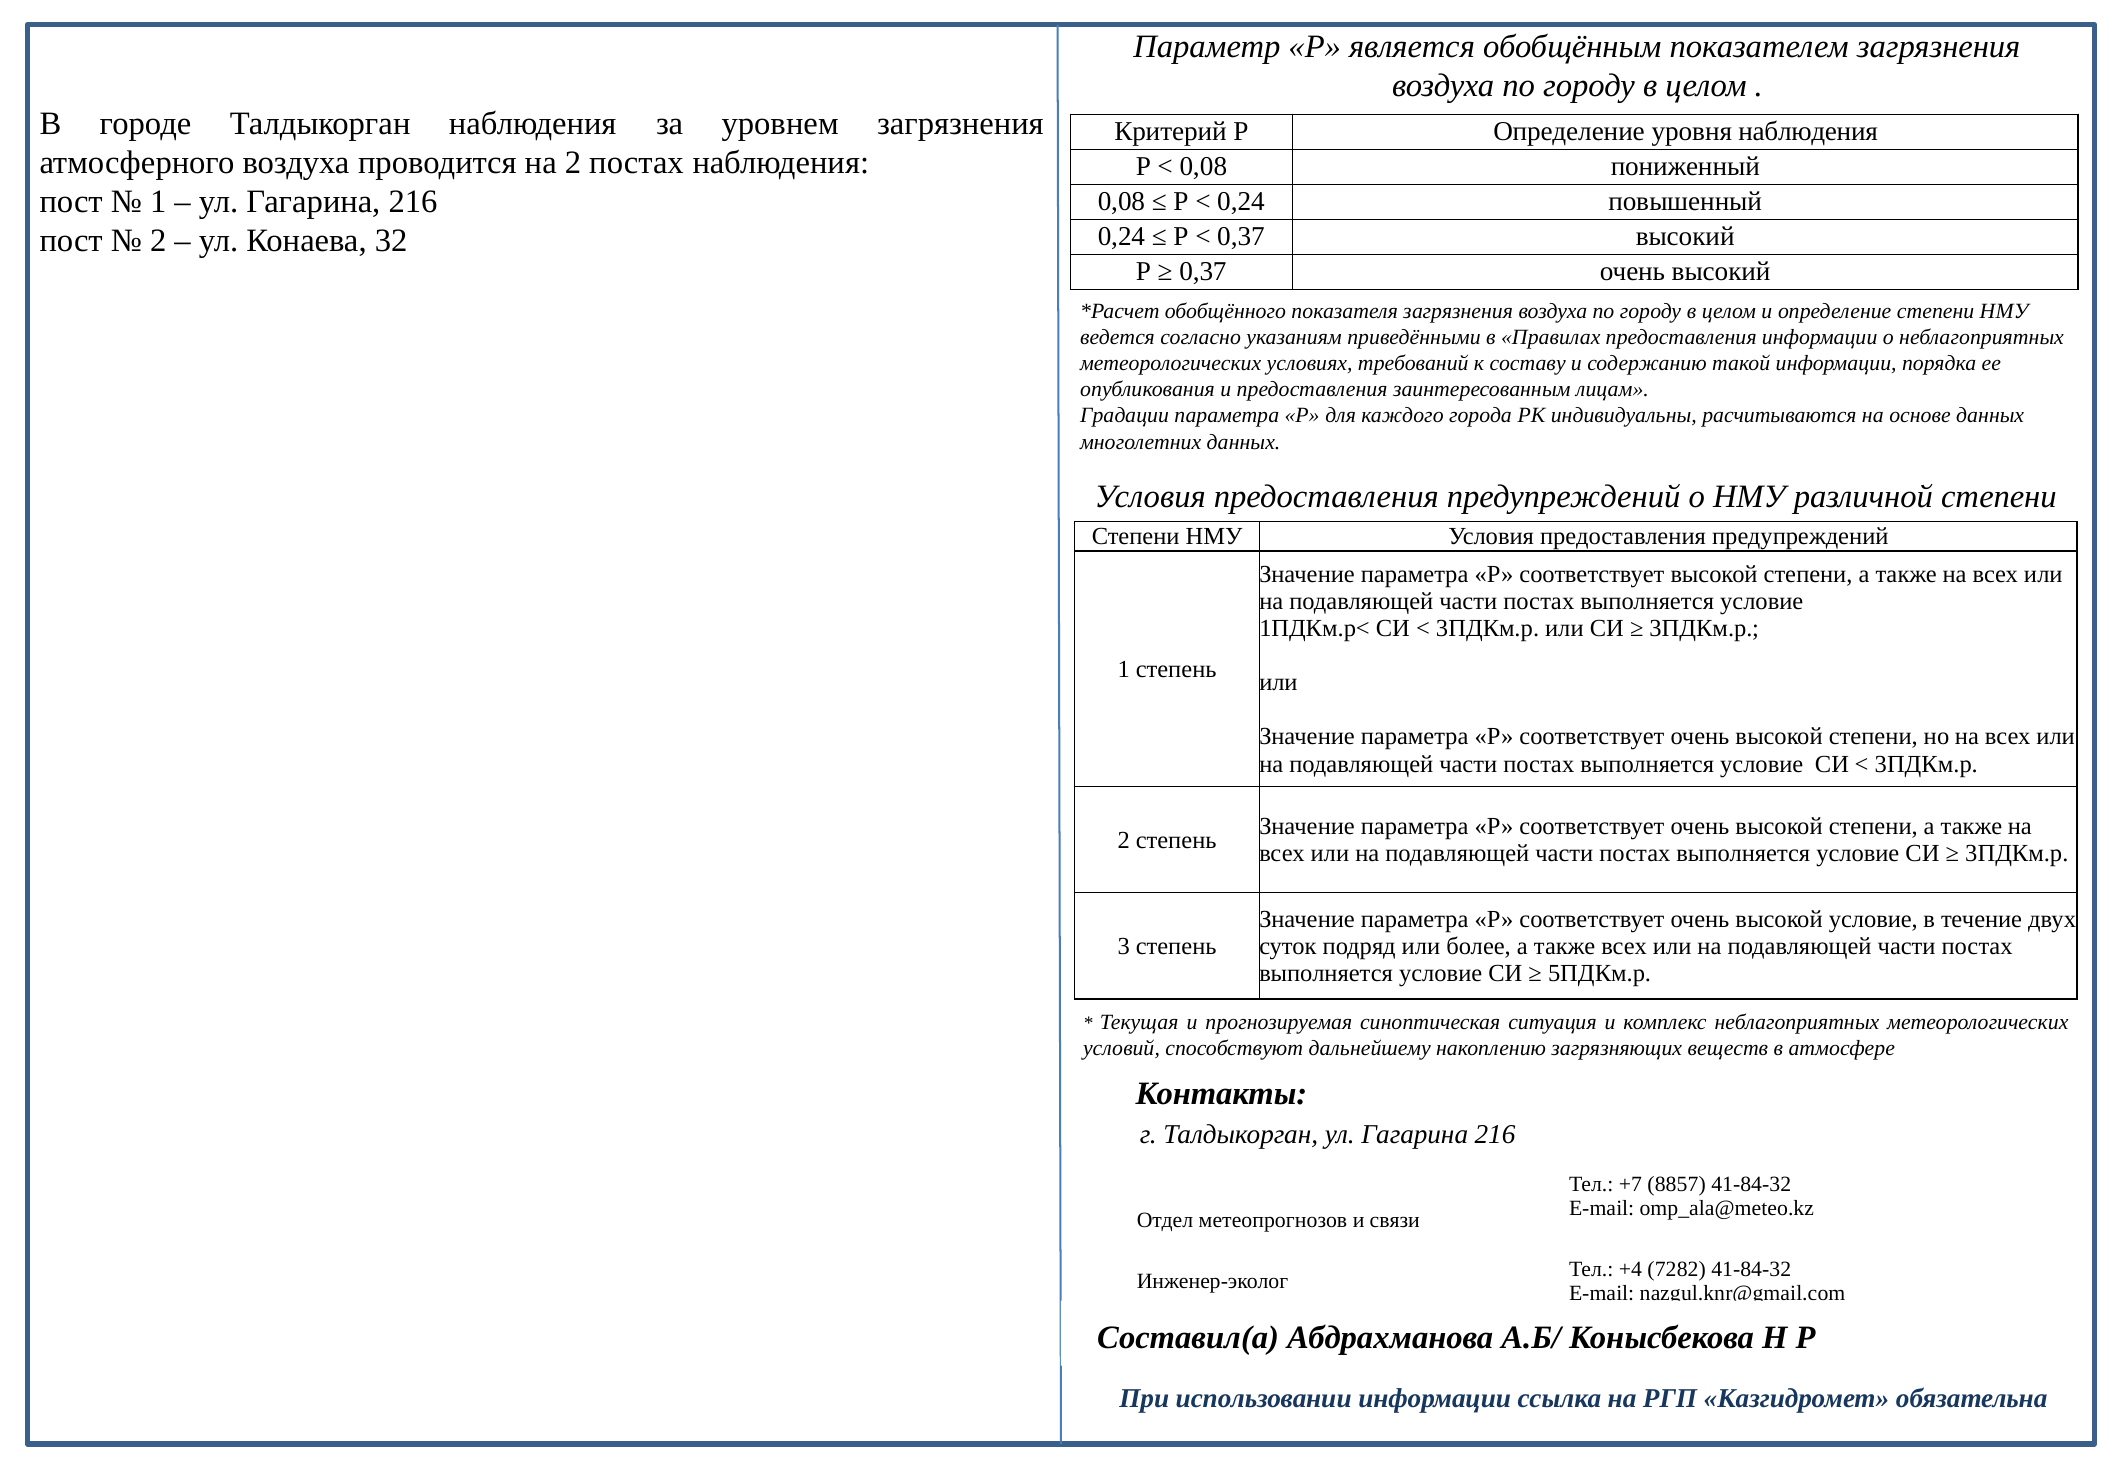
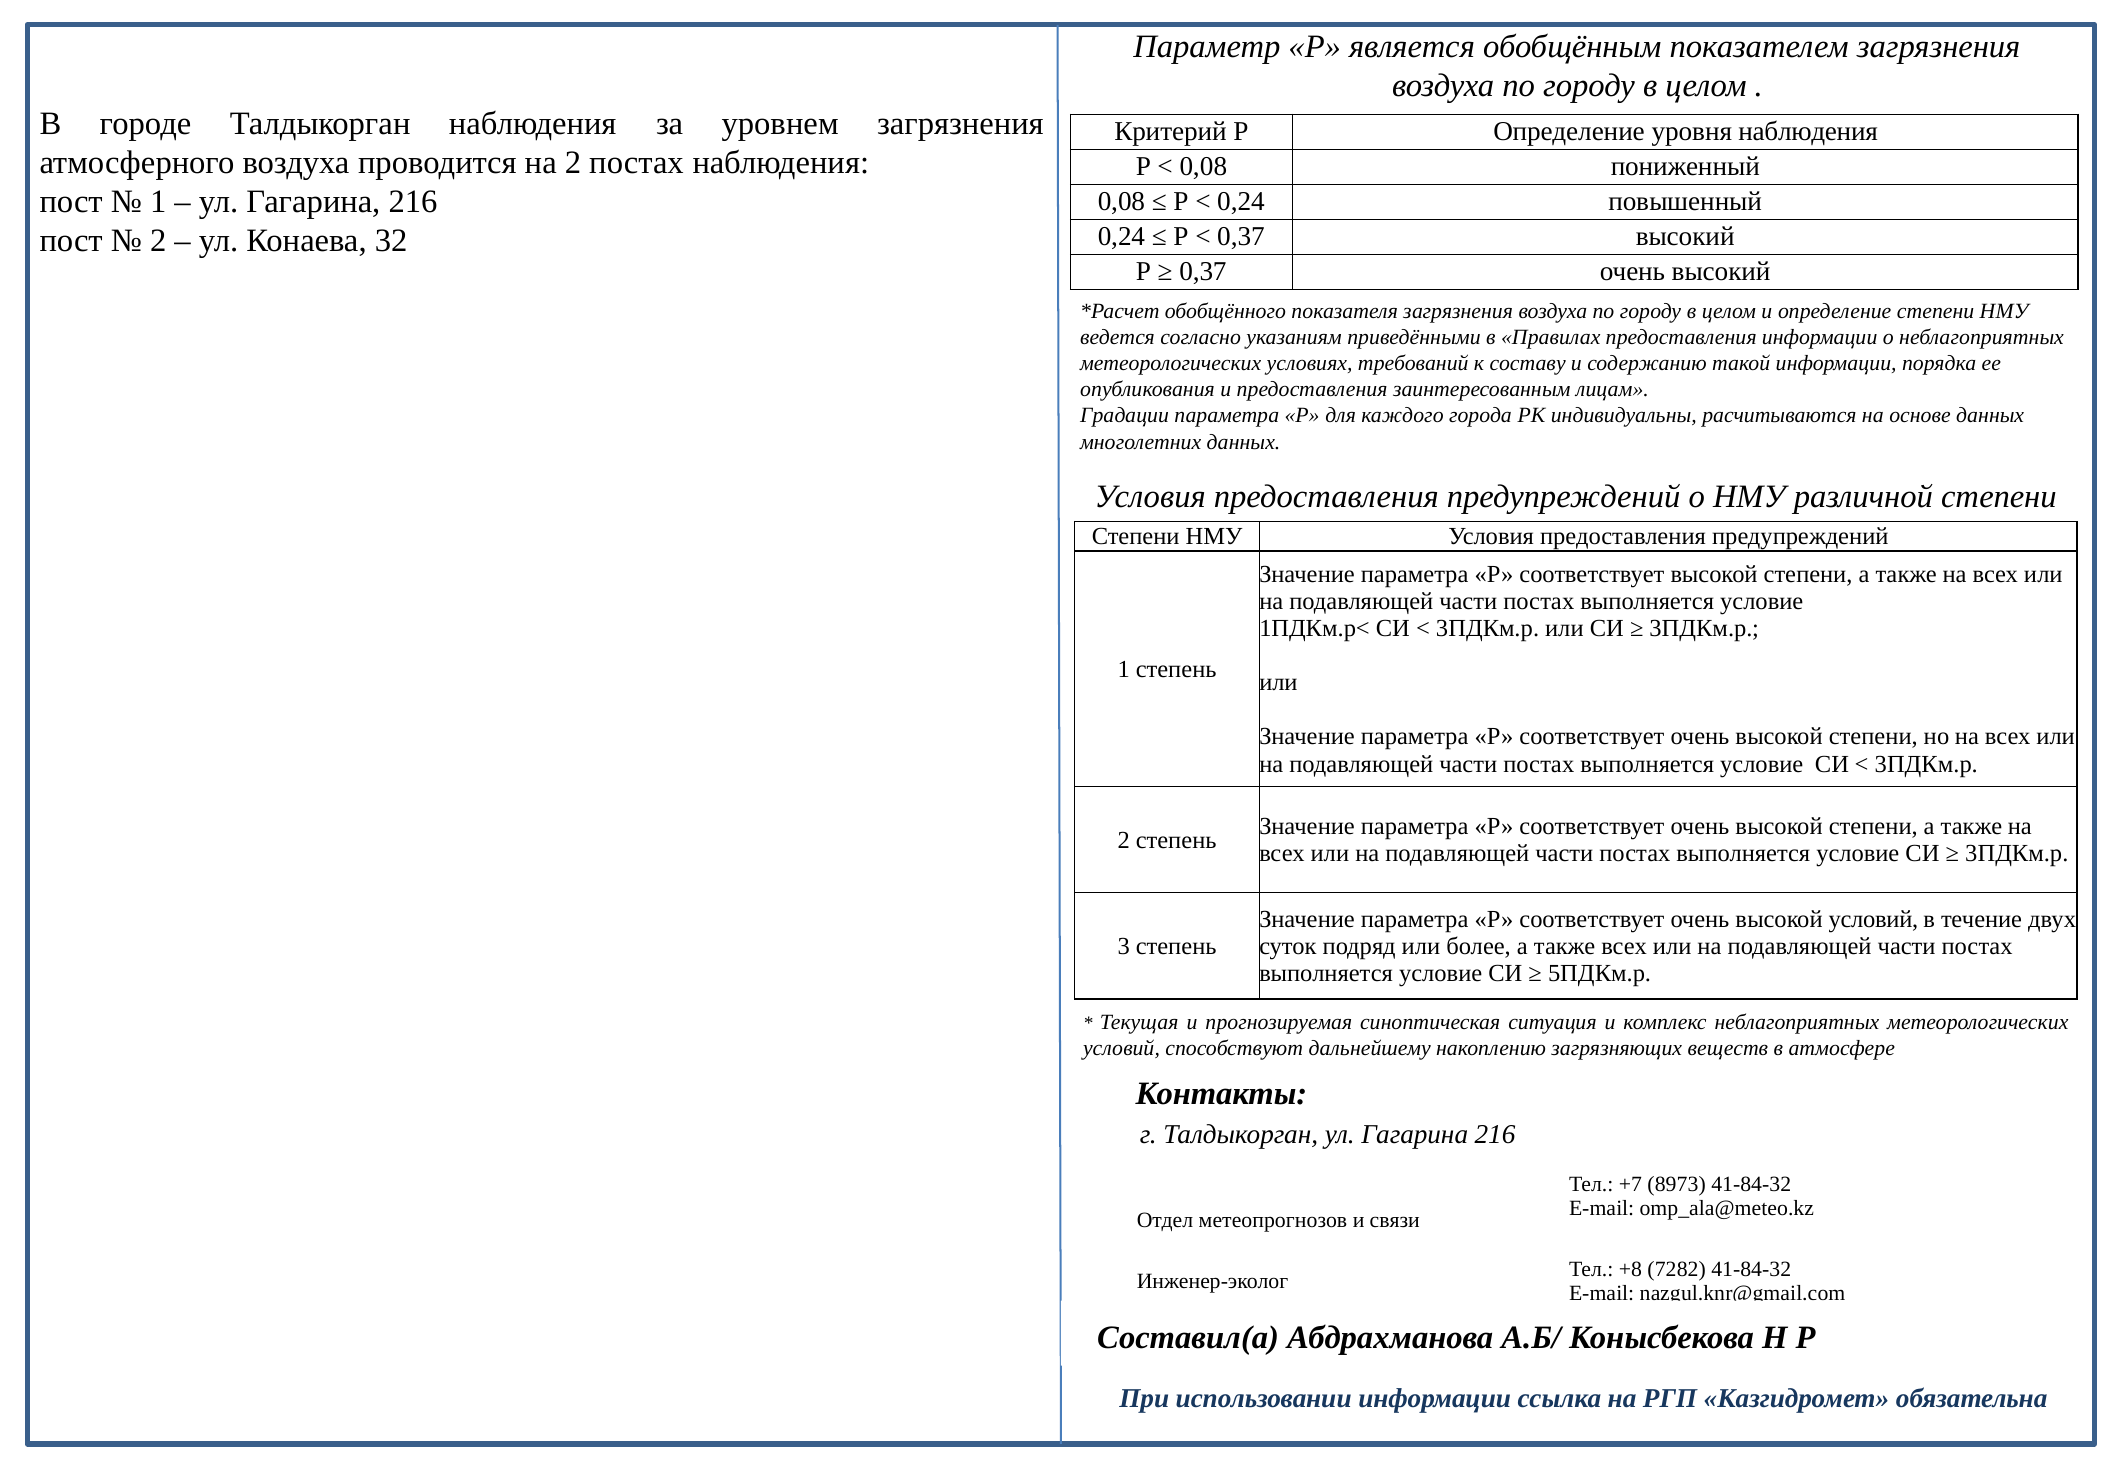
высокой условие: условие -> условий
8857: 8857 -> 8973
+4: +4 -> +8
